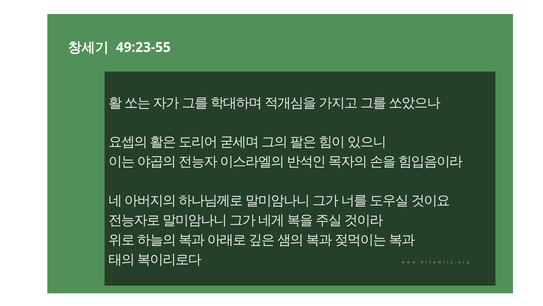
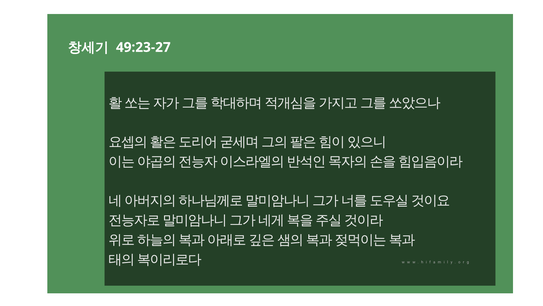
49:23-55: 49:23-55 -> 49:23-27
